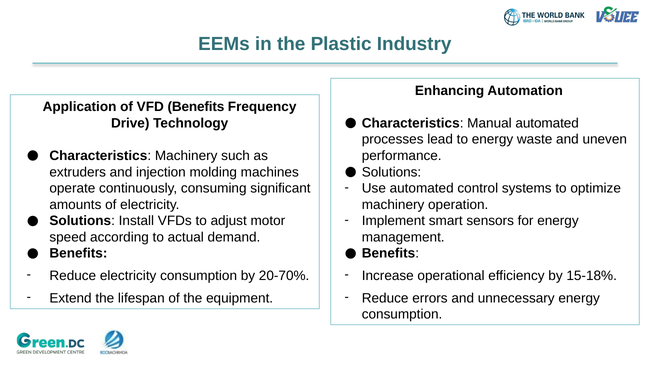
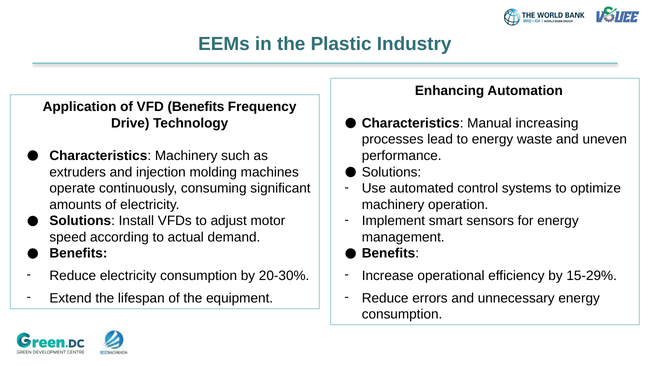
Manual automated: automated -> increasing
20-70%: 20-70% -> 20-30%
15-18%: 15-18% -> 15-29%
